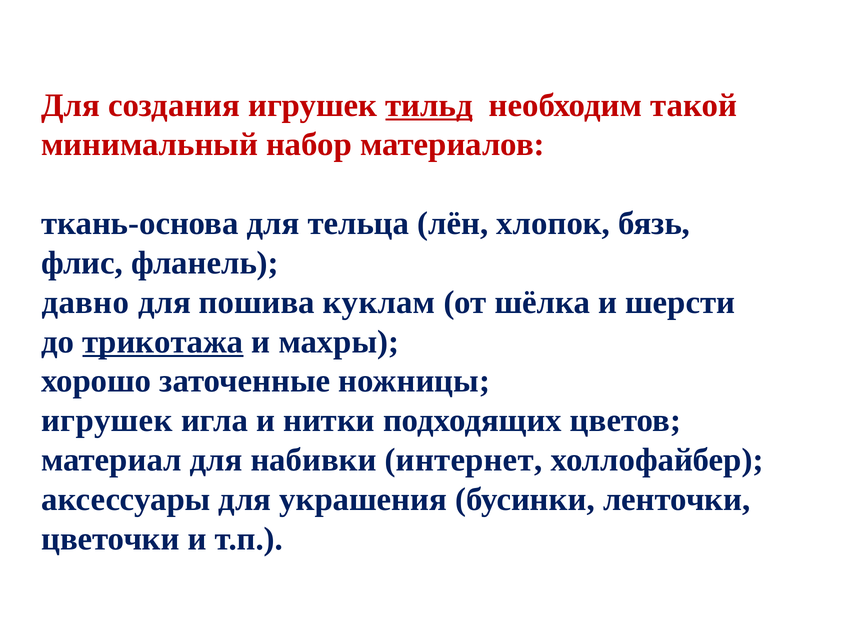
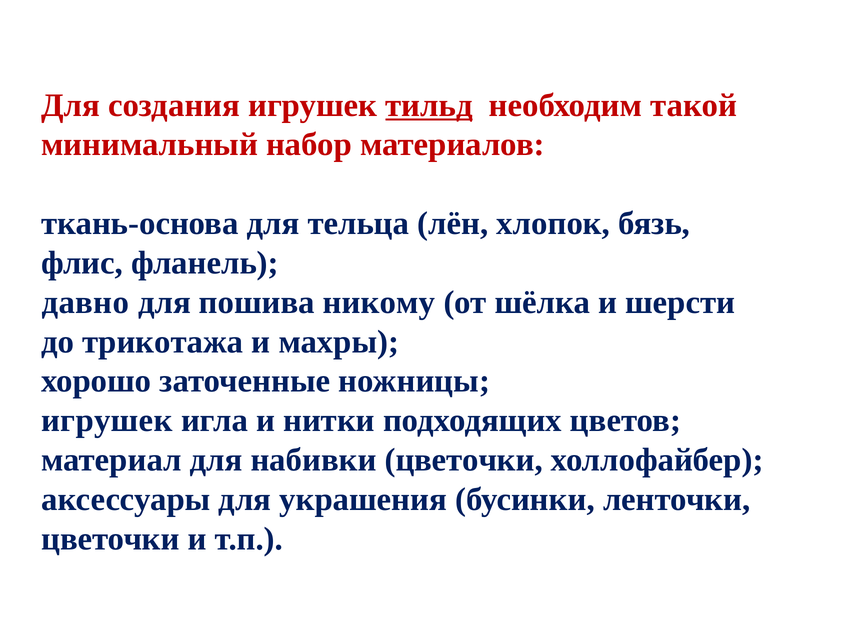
куклам: куклам -> никому
трикотажа underline: present -> none
набивки интернет: интернет -> цветочки
